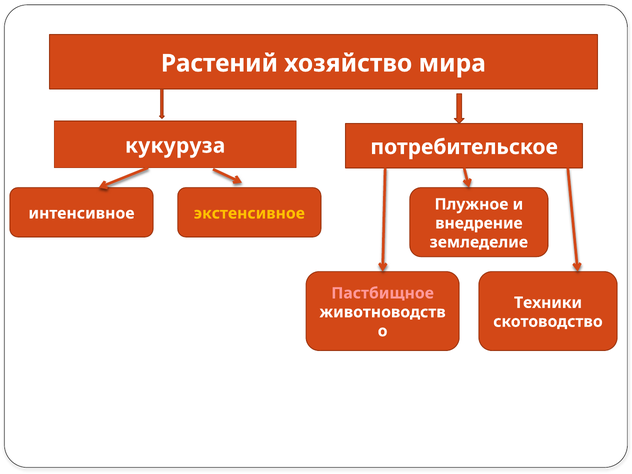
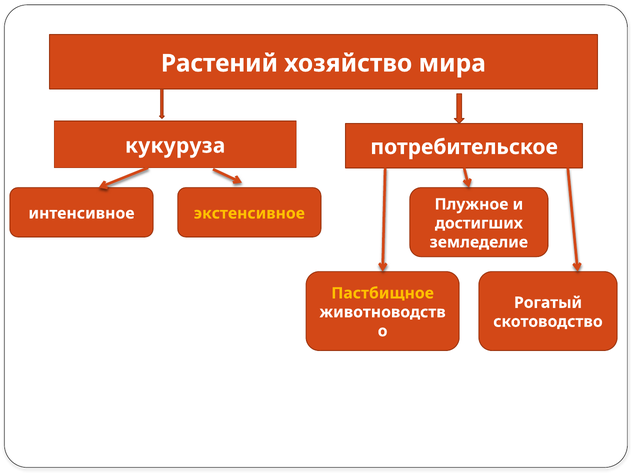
внедрение: внедрение -> достигших
Пастбищное colour: pink -> yellow
Техники: Техники -> Рогатый
